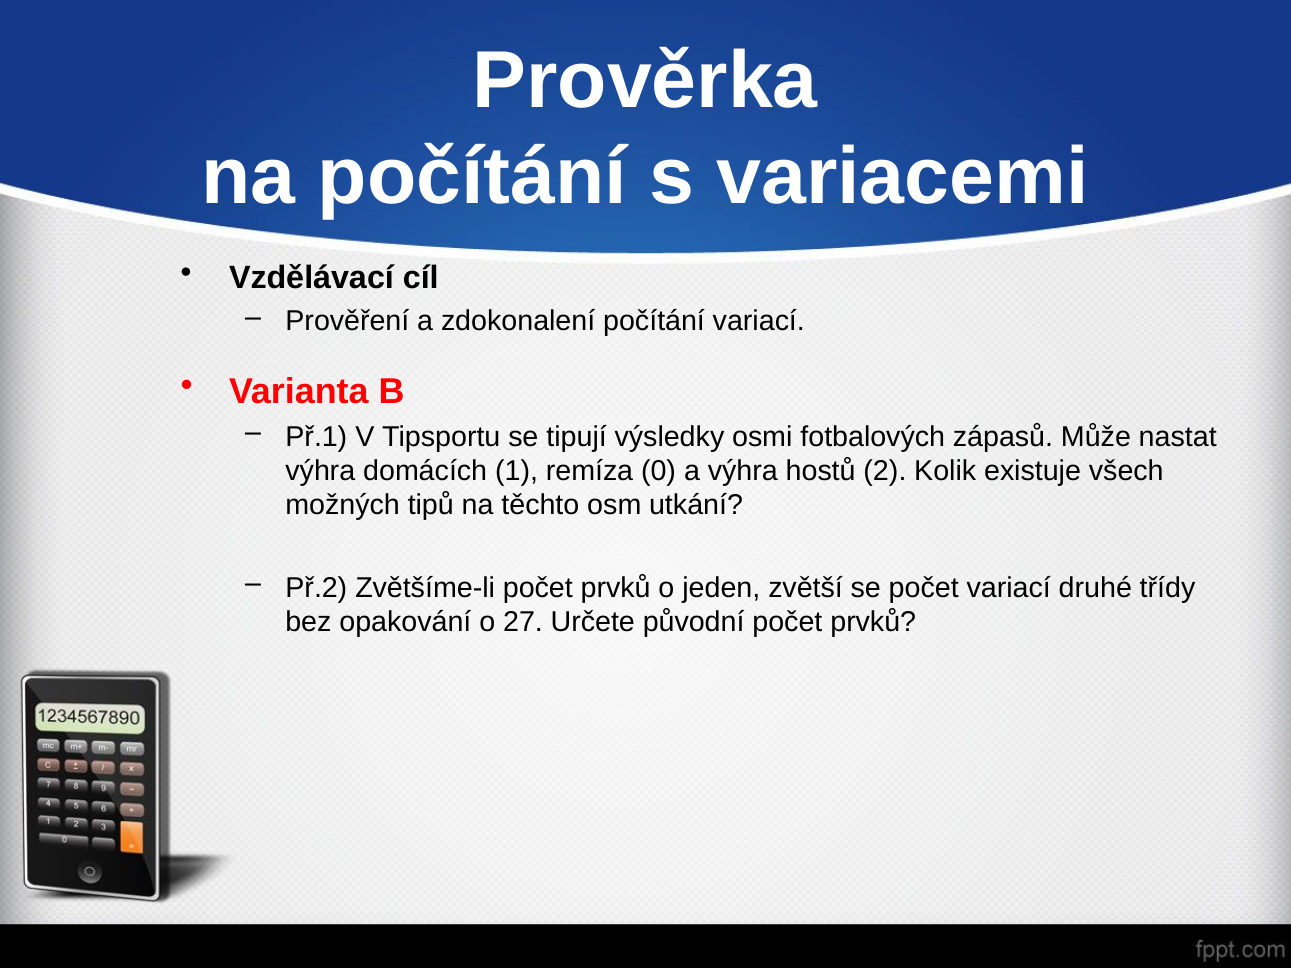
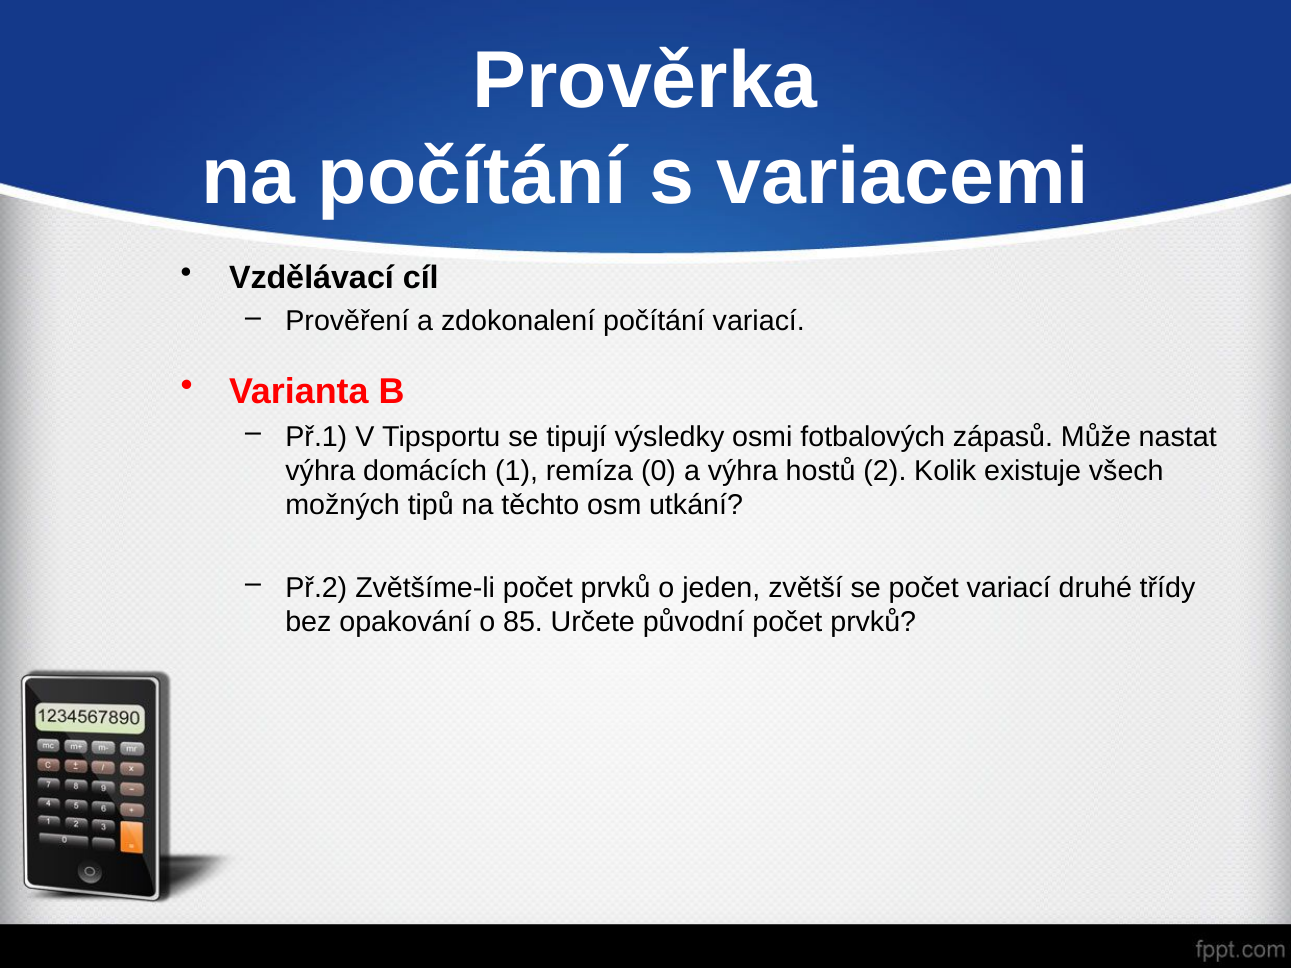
27: 27 -> 85
